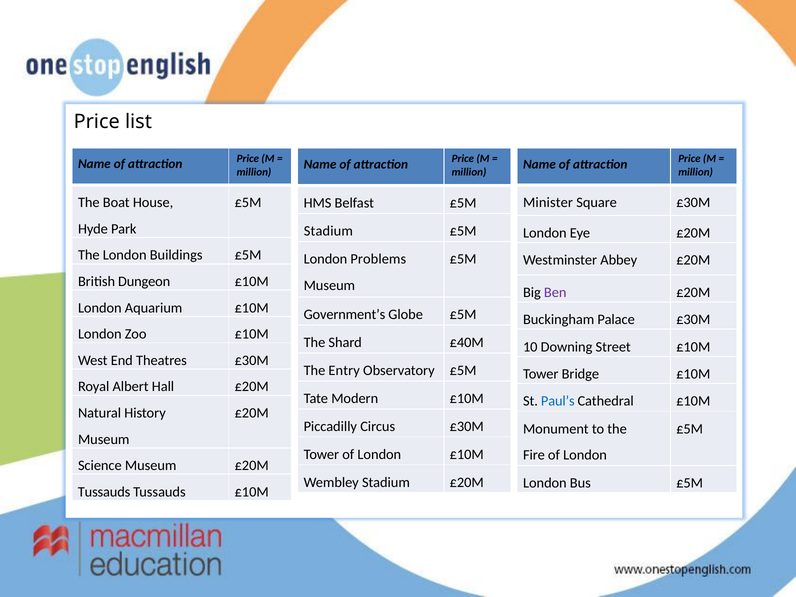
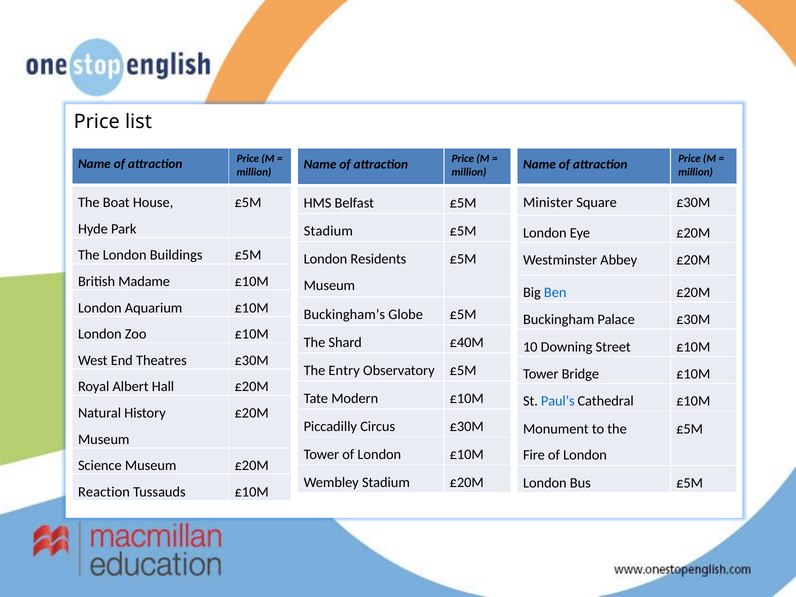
Problems: Problems -> Residents
Dungeon: Dungeon -> Madame
Ben colour: purple -> blue
Government’s: Government’s -> Buckingham’s
Tussauds at (104, 492): Tussauds -> Reaction
